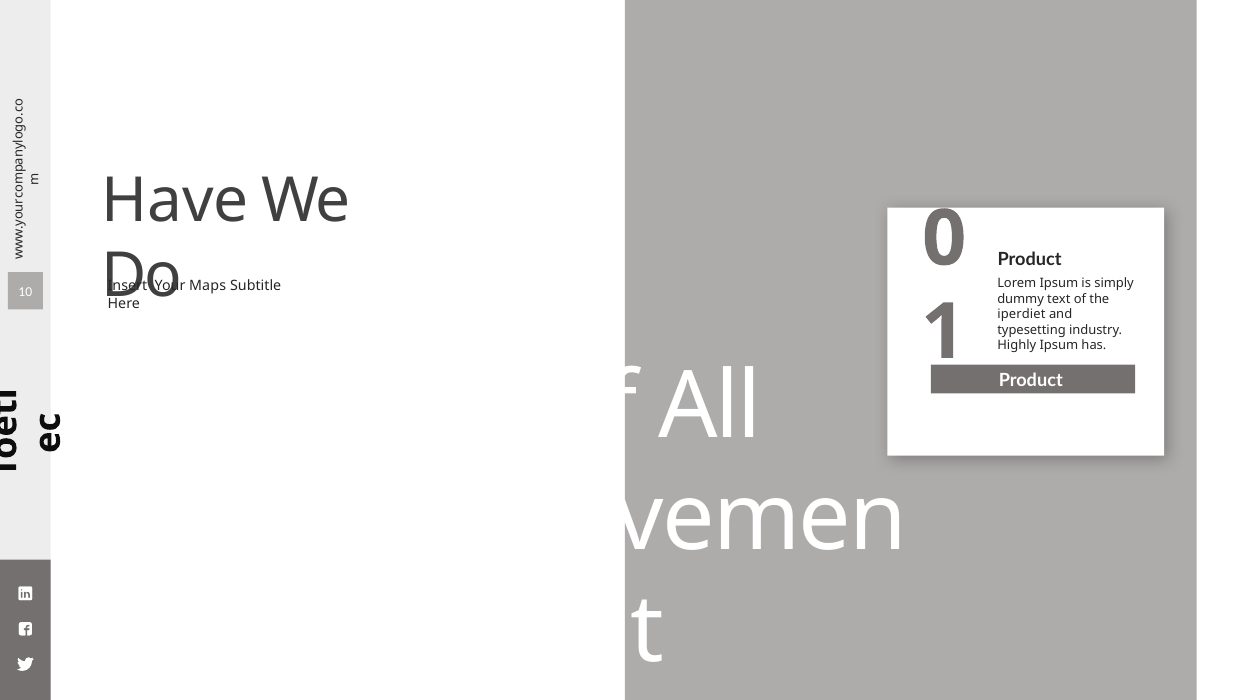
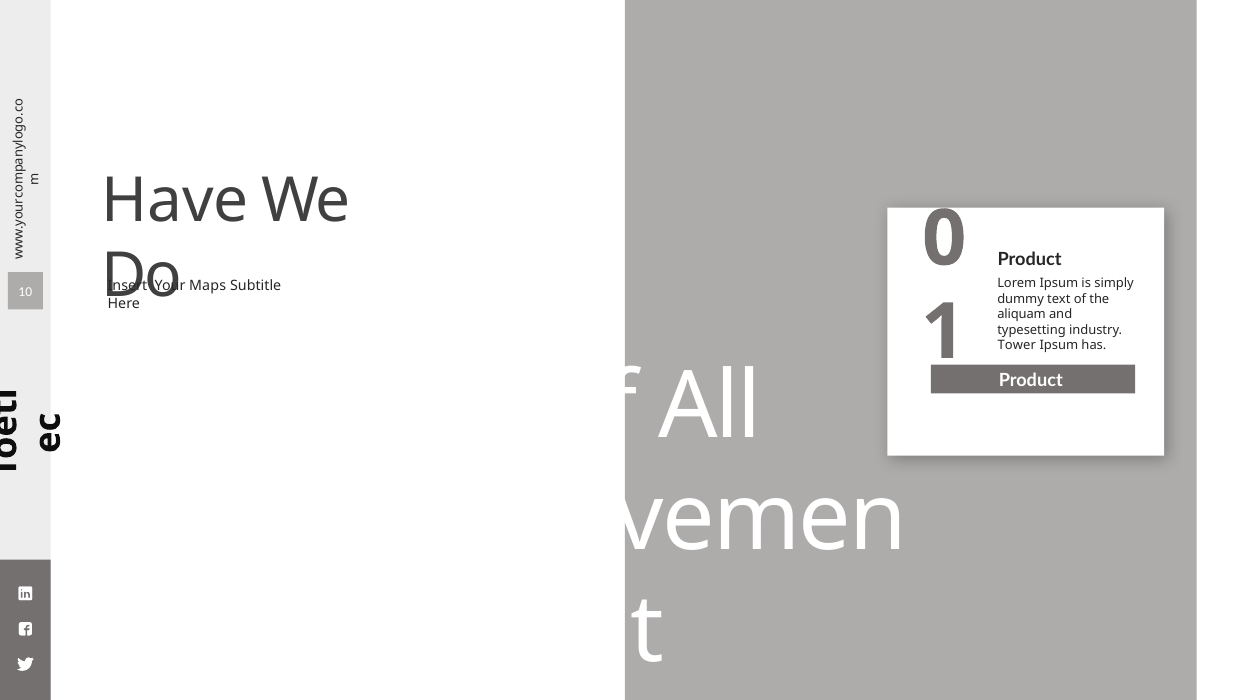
iperdiet: iperdiet -> aliquam
Highly: Highly -> Tower
